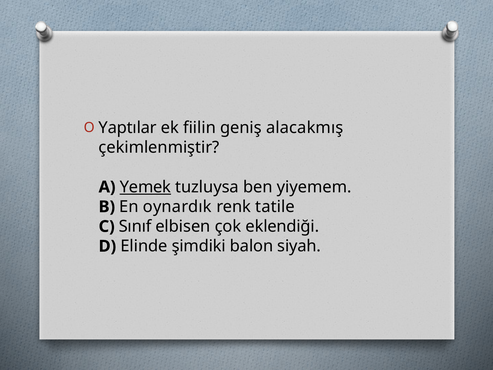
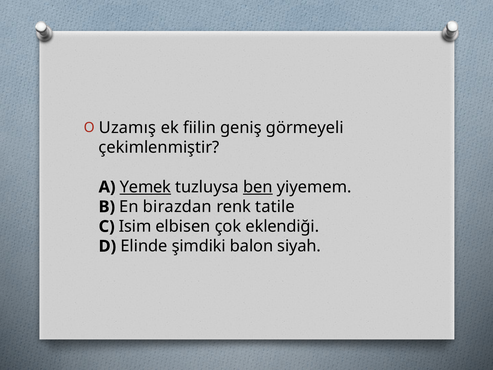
Yaptılar: Yaptılar -> Uzamış
alacakmış: alacakmış -> görmeyeli
ben underline: none -> present
oynardık: oynardık -> birazdan
Sınıf: Sınıf -> Isim
